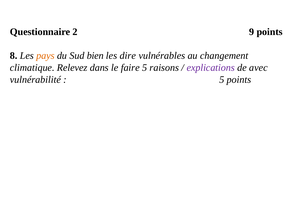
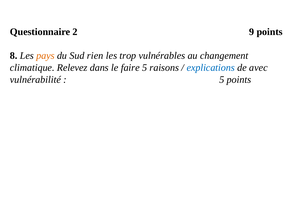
bien: bien -> rien
dire: dire -> trop
explications colour: purple -> blue
